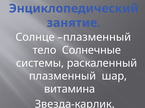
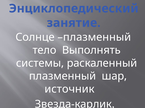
Солнечные: Солнечные -> Выполнять
витамина: витамина -> источник
